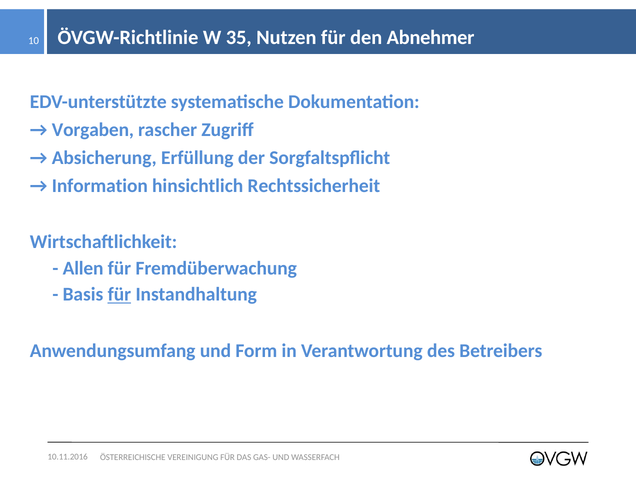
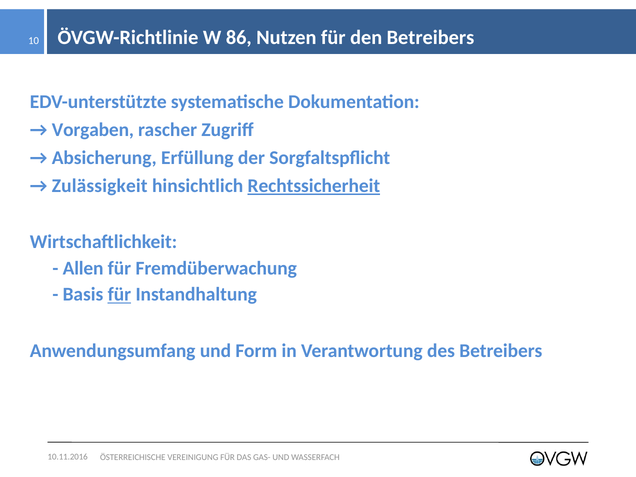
35: 35 -> 86
den Abnehmer: Abnehmer -> Betreibers
Information: Information -> Zulässigkeit
Rechtssicherheit underline: none -> present
